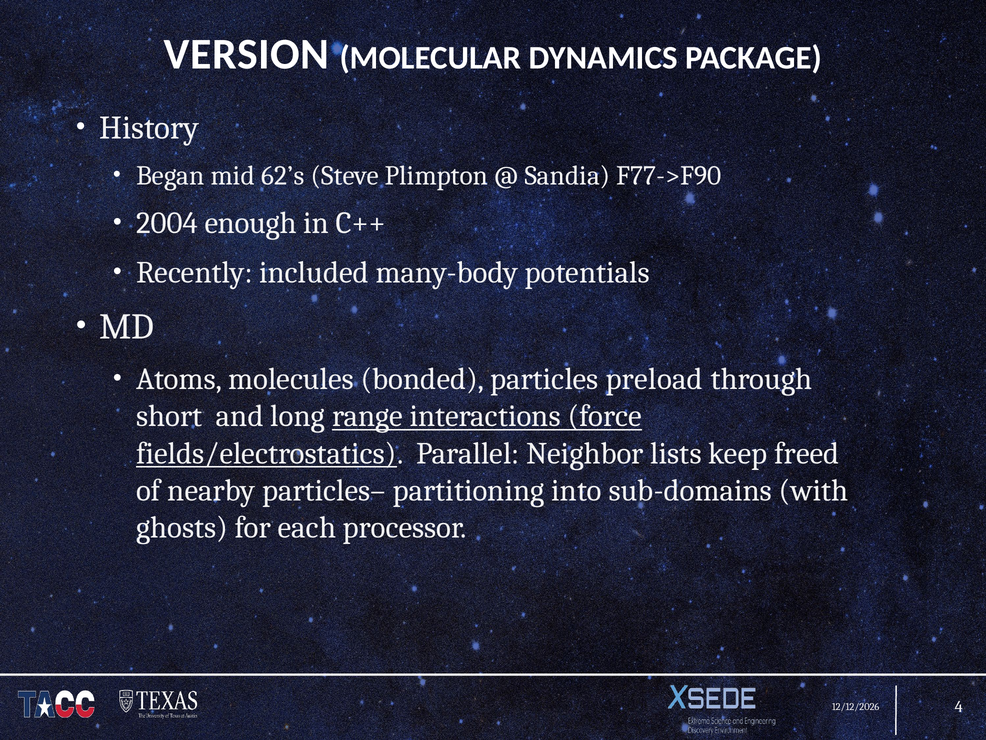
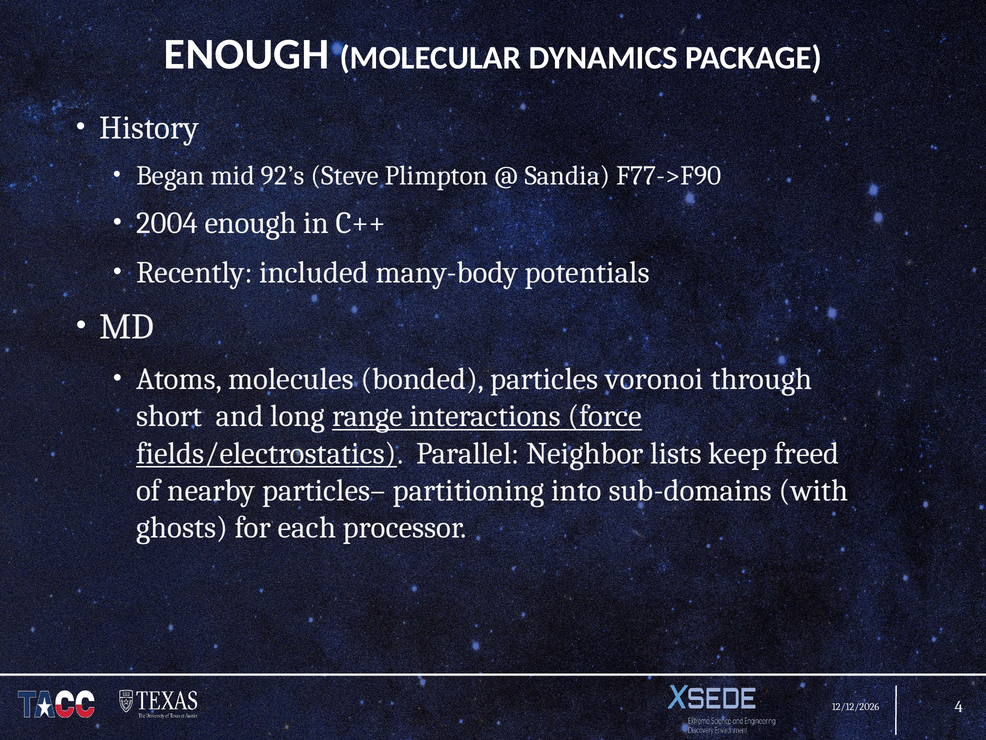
VERSION at (247, 54): VERSION -> ENOUGH
62’s: 62’s -> 92’s
preload: preload -> voronoi
